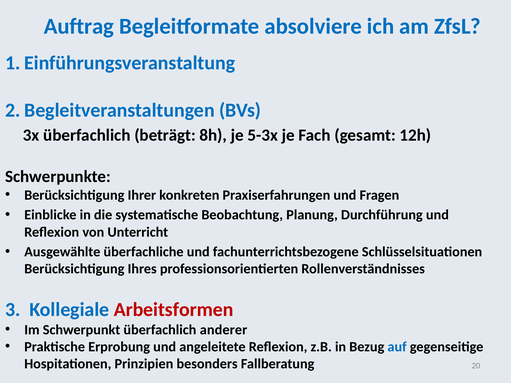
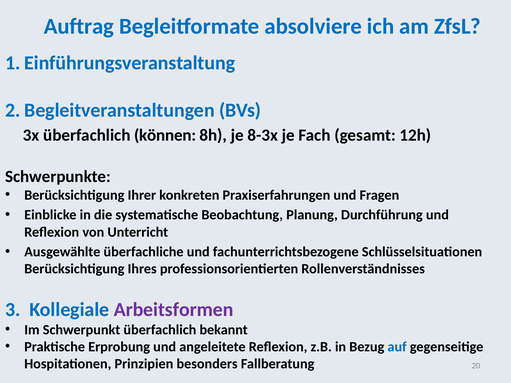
beträgt: beträgt -> können
5-3x: 5-3x -> 8-3x
Arbeitsformen colour: red -> purple
anderer: anderer -> bekannt
